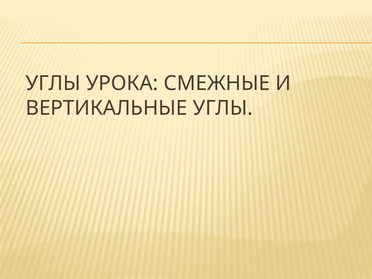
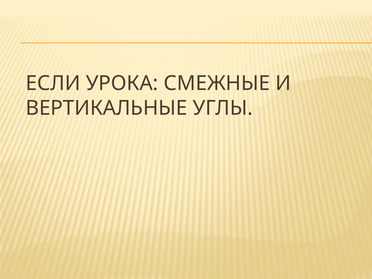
УГЛЫ at (53, 83): УГЛЫ -> ЕСЛИ
